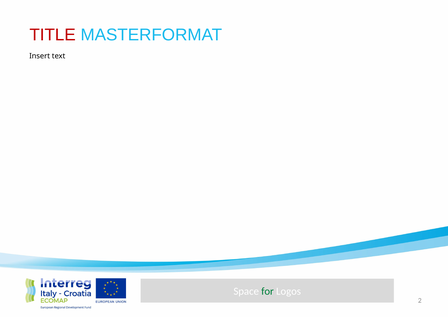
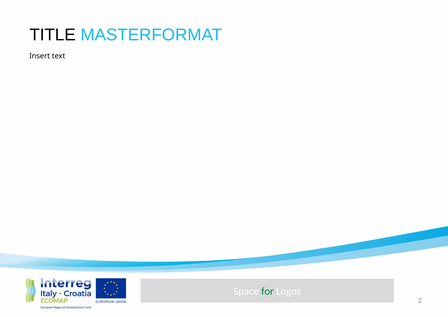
TITLE colour: red -> black
